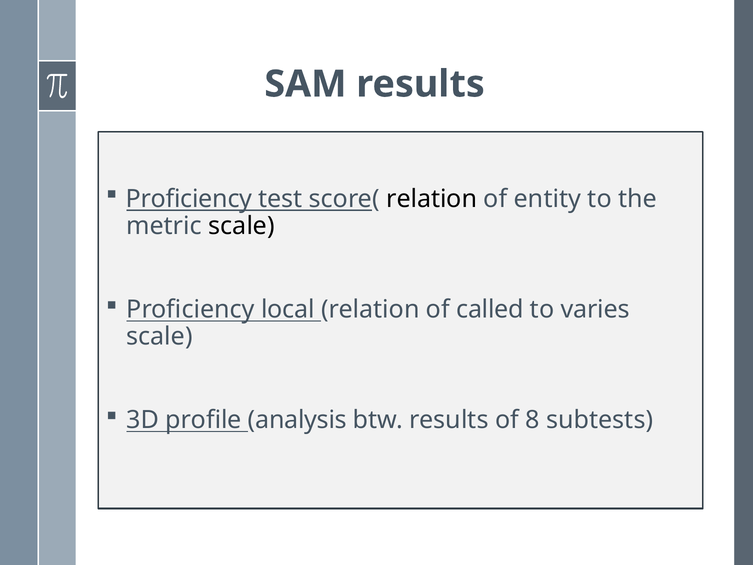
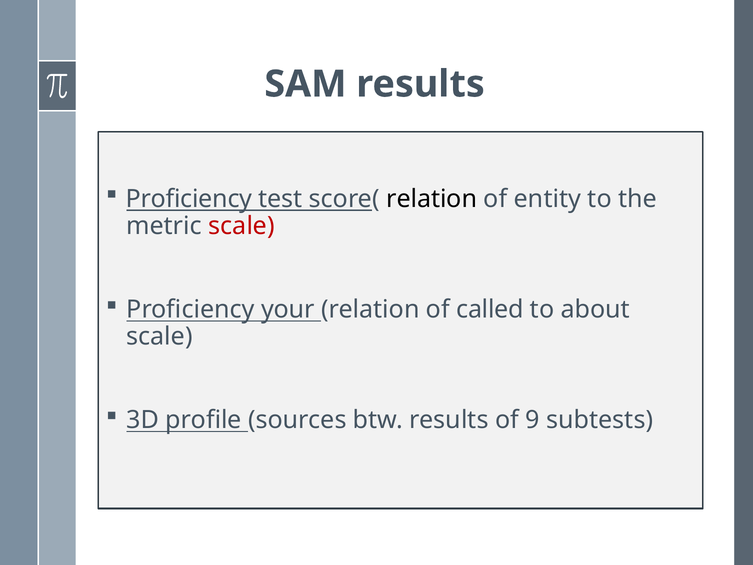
scale at (242, 226) colour: black -> red
local: local -> your
varies: varies -> about
analysis: analysis -> sources
8: 8 -> 9
